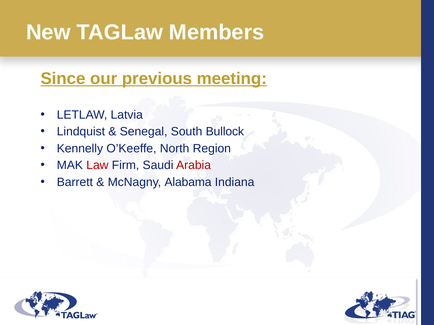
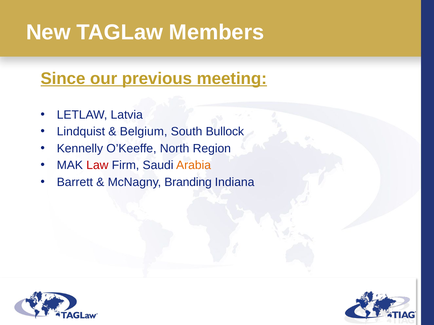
Senegal: Senegal -> Belgium
Arabia colour: red -> orange
Alabama: Alabama -> Branding
